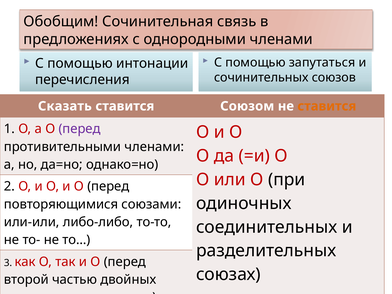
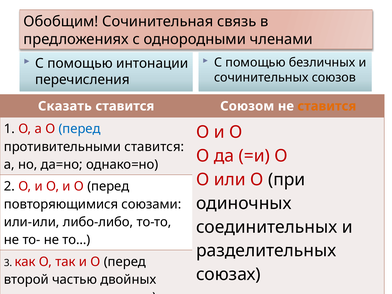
запутаться: запутаться -> безличных
перед at (80, 129) colour: purple -> blue
противительными членами: членами -> ставится
